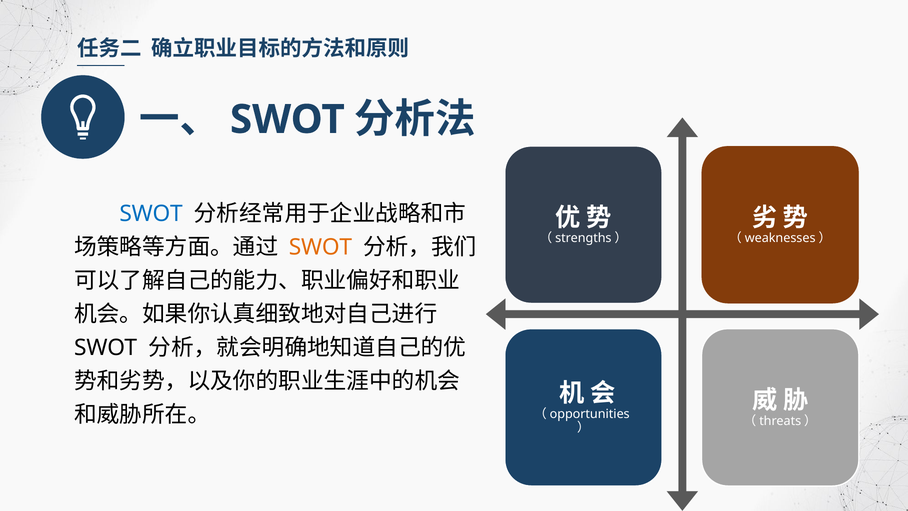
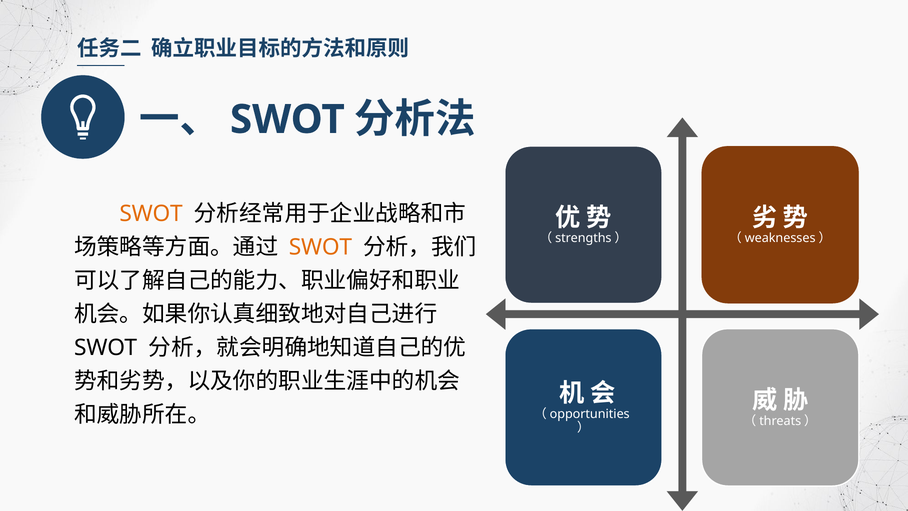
SWOT at (151, 214) colour: blue -> orange
